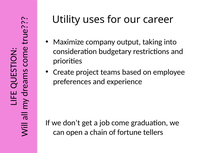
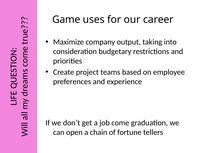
Utility: Utility -> Game
